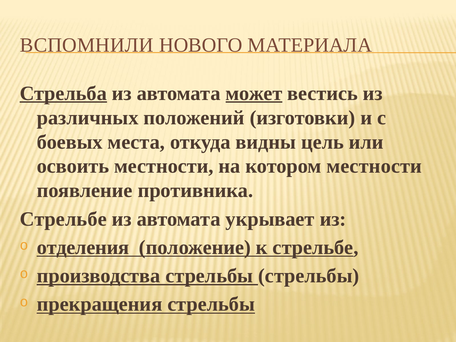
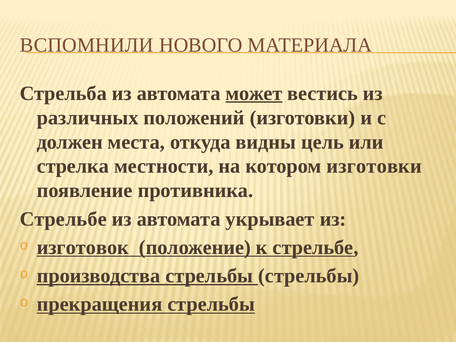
Стрельба underline: present -> none
боевых: боевых -> должен
освоить: освоить -> стрелка
котором местности: местности -> изготовки
отделения: отделения -> изготовок
